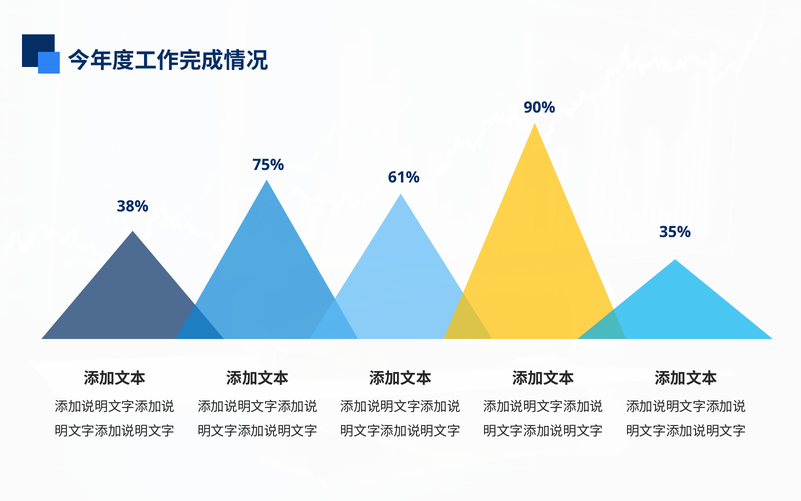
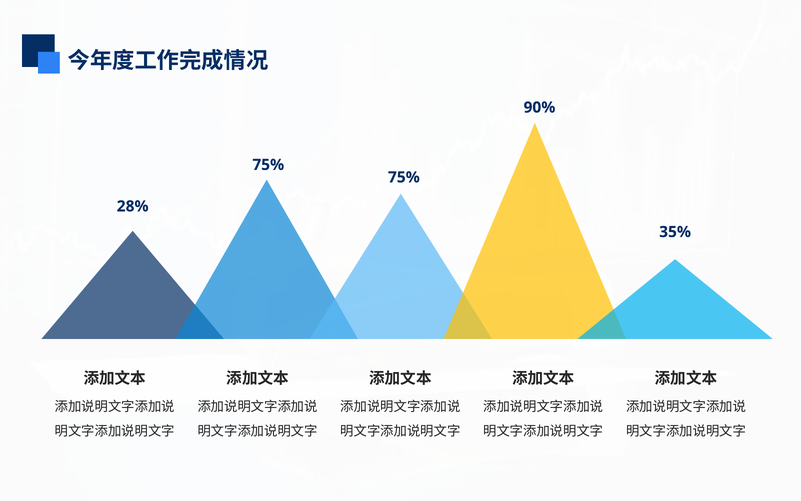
61% at (404, 177): 61% -> 75%
38%: 38% -> 28%
